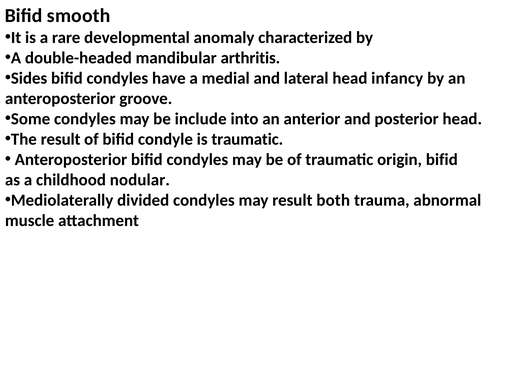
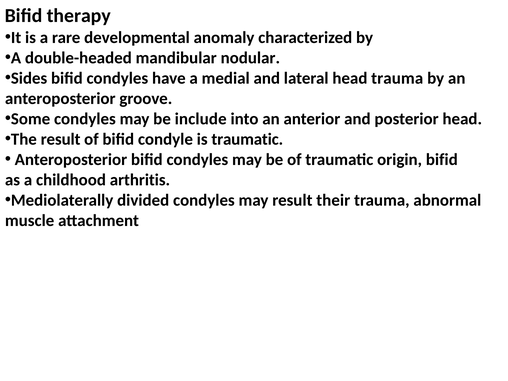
smooth: smooth -> therapy
arthritis: arthritis -> nodular
head infancy: infancy -> trauma
nodular: nodular -> arthritis
both: both -> their
